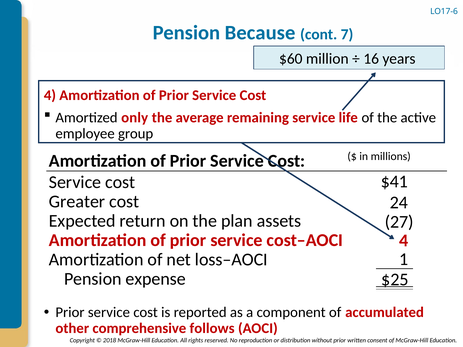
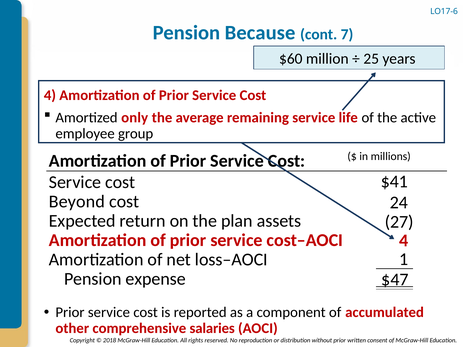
16: 16 -> 25
Greater: Greater -> Beyond
$25: $25 -> $47
follows: follows -> salaries
